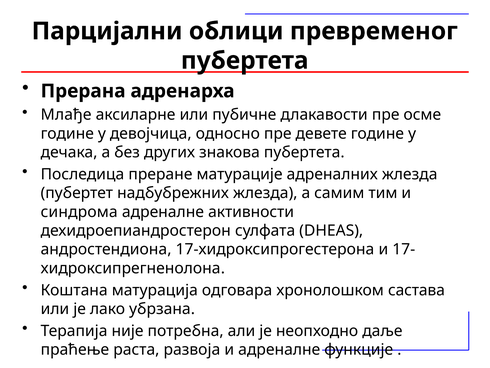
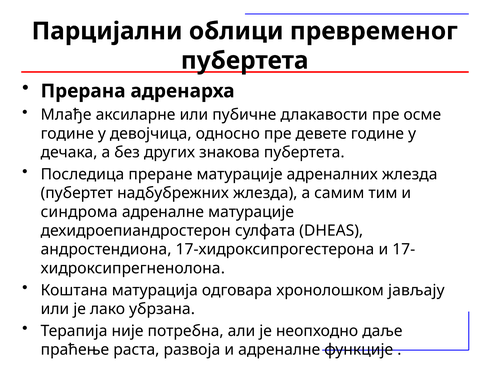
адреналне активности: активности -> матурације
састава: састава -> јављају
